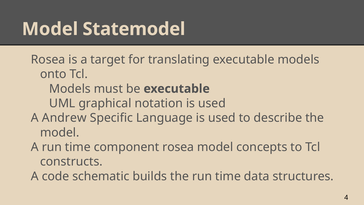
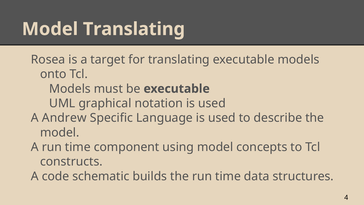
Model Statemodel: Statemodel -> Translating
component rosea: rosea -> using
